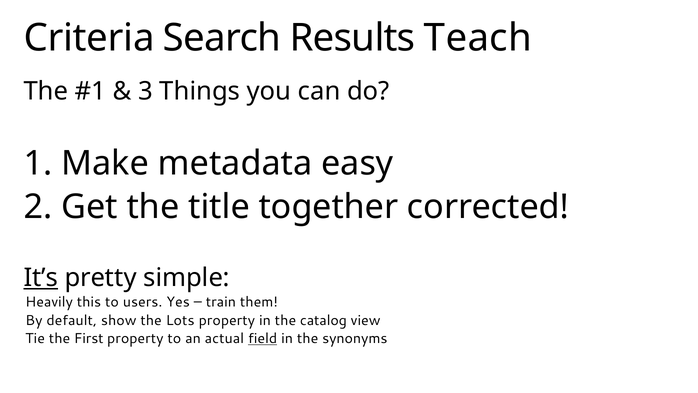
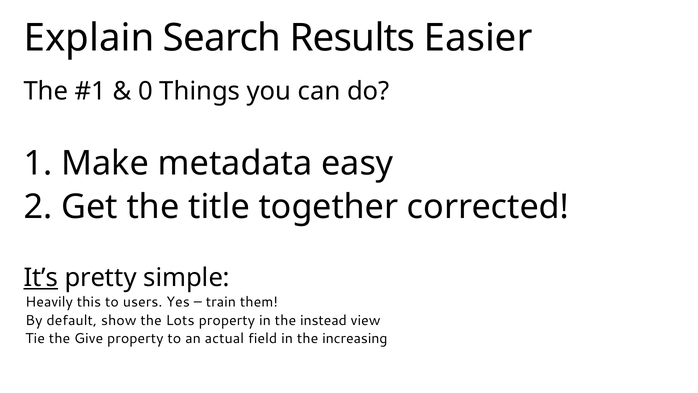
Criteria: Criteria -> Explain
Teach: Teach -> Easier
3: 3 -> 0
catalog: catalog -> instead
First: First -> Give
field underline: present -> none
synonyms: synonyms -> increasing
